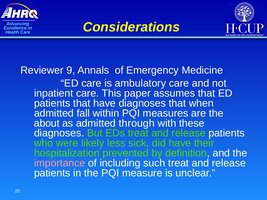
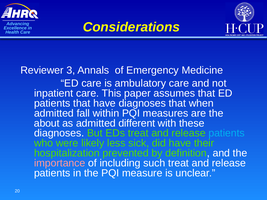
9: 9 -> 3
through: through -> different
patients at (227, 133) colour: white -> light blue
